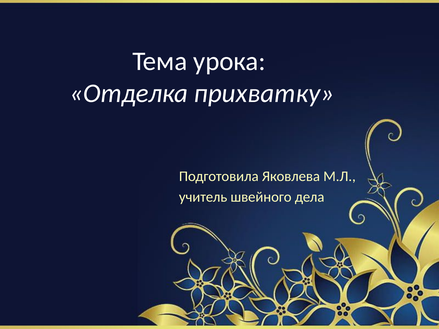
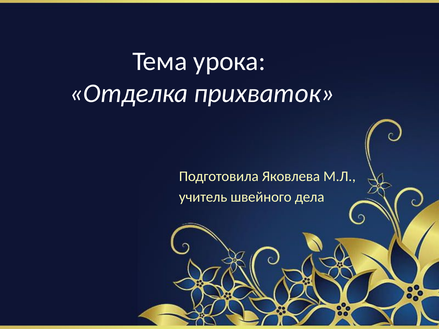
прихватку: прихватку -> прихваток
